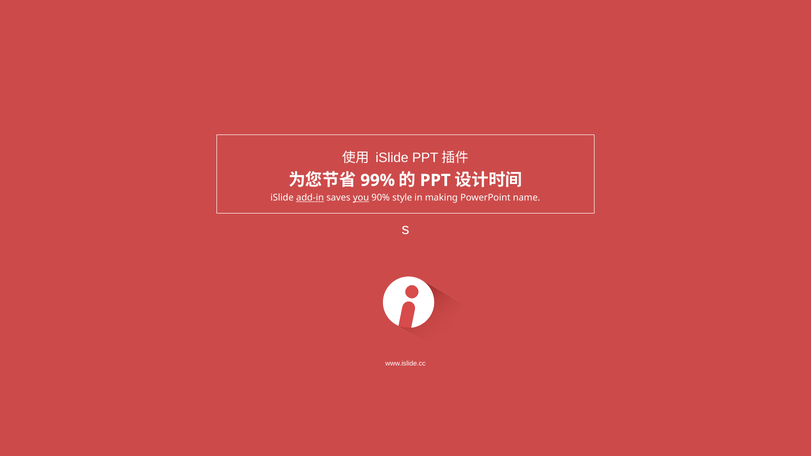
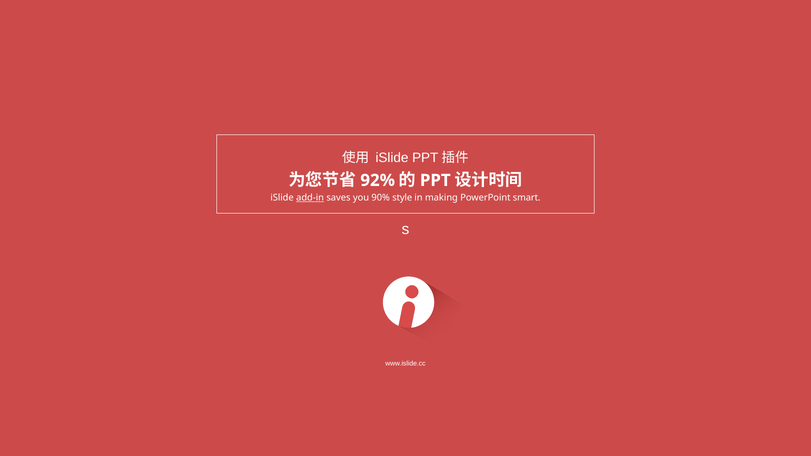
99%: 99% -> 92%
you underline: present -> none
name: name -> smart
